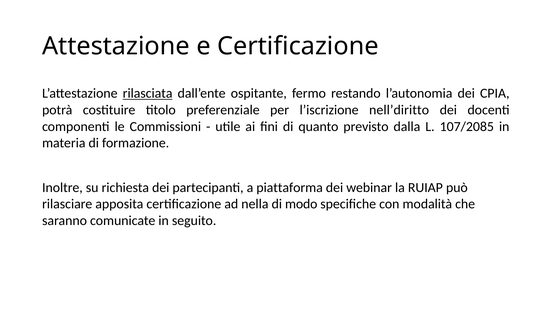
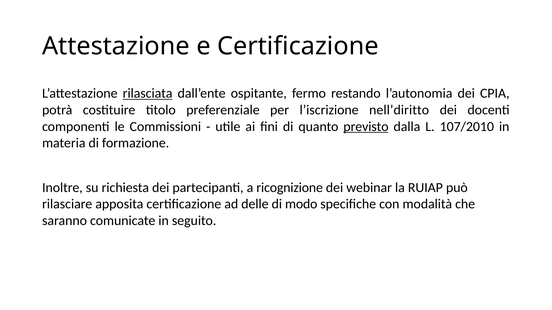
previsto underline: none -> present
107/2085: 107/2085 -> 107/2010
piattaforma: piattaforma -> ricognizione
nella: nella -> delle
